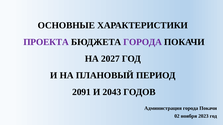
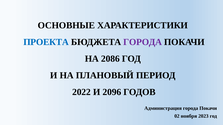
ПРОЕКТА colour: purple -> blue
2027: 2027 -> 2086
2091: 2091 -> 2022
2043: 2043 -> 2096
